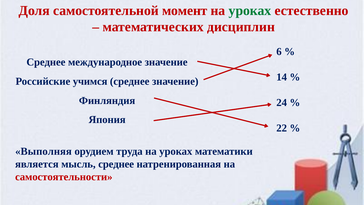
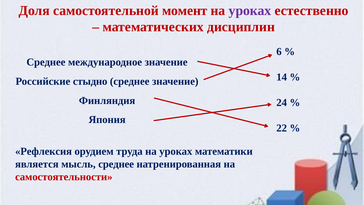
уроках at (250, 10) colour: green -> purple
учимся: учимся -> стыдно
Выполняя: Выполняя -> Рефлексия
